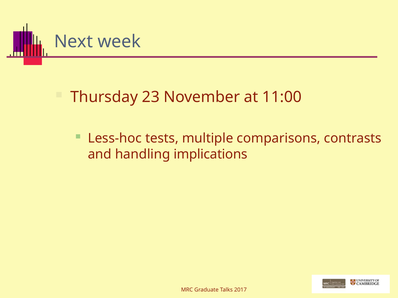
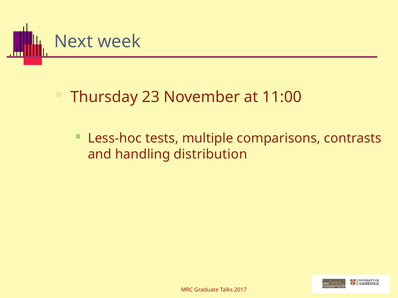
implications: implications -> distribution
